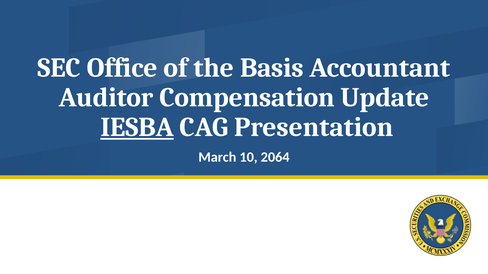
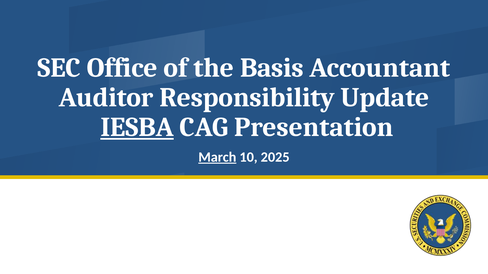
Compensation: Compensation -> Responsibility
March underline: none -> present
2064: 2064 -> 2025
